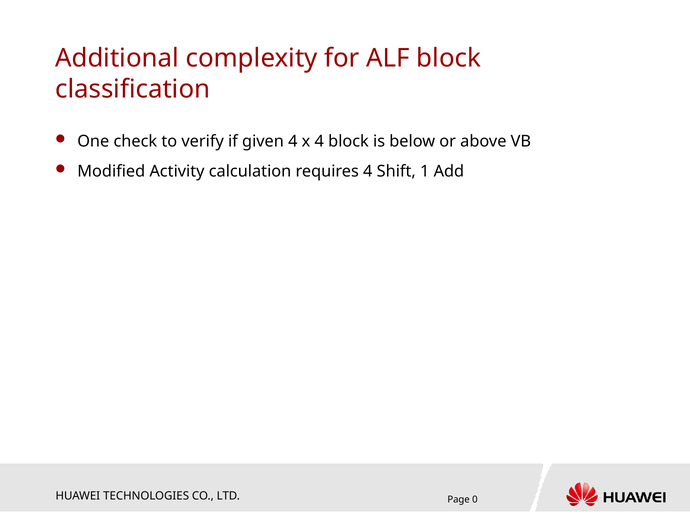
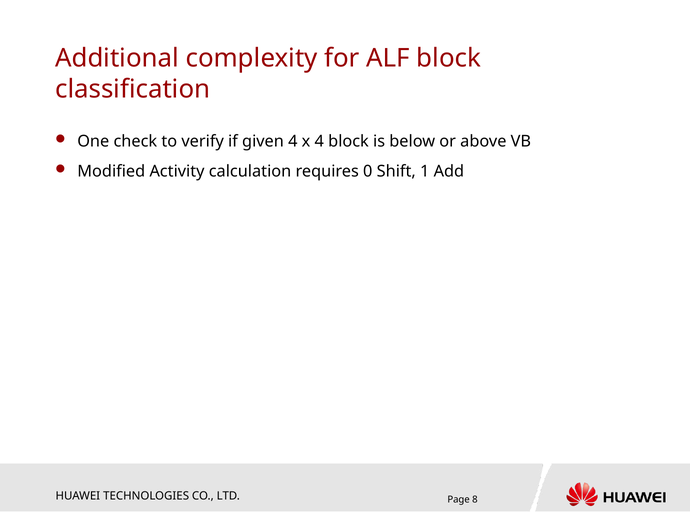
requires 4: 4 -> 0
0: 0 -> 8
